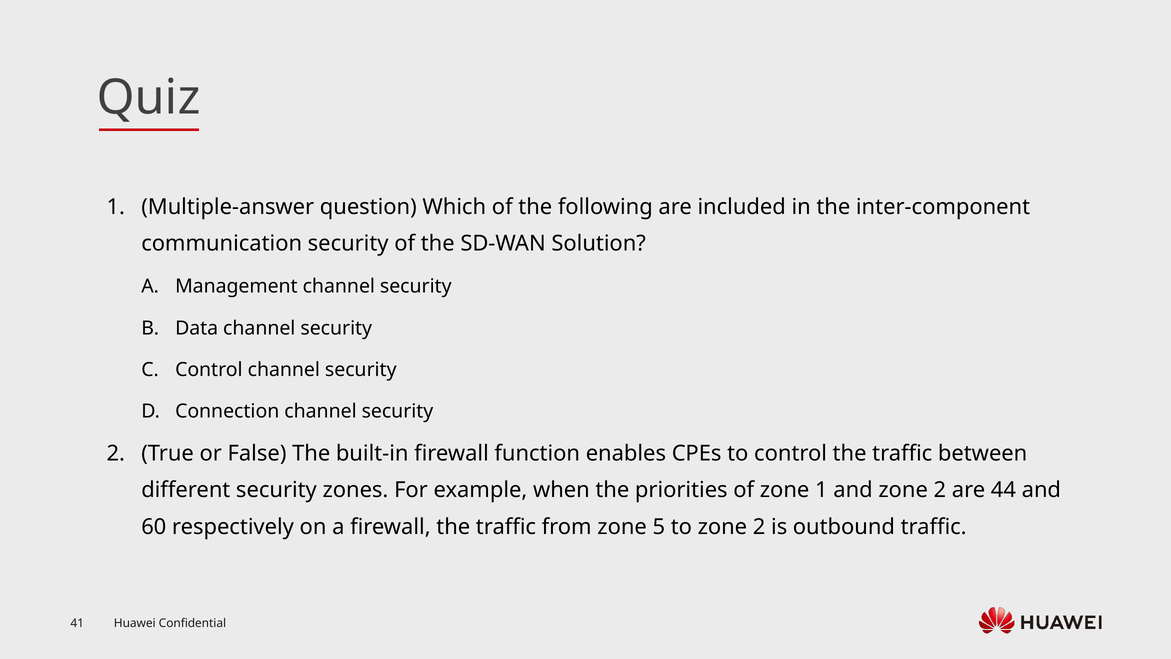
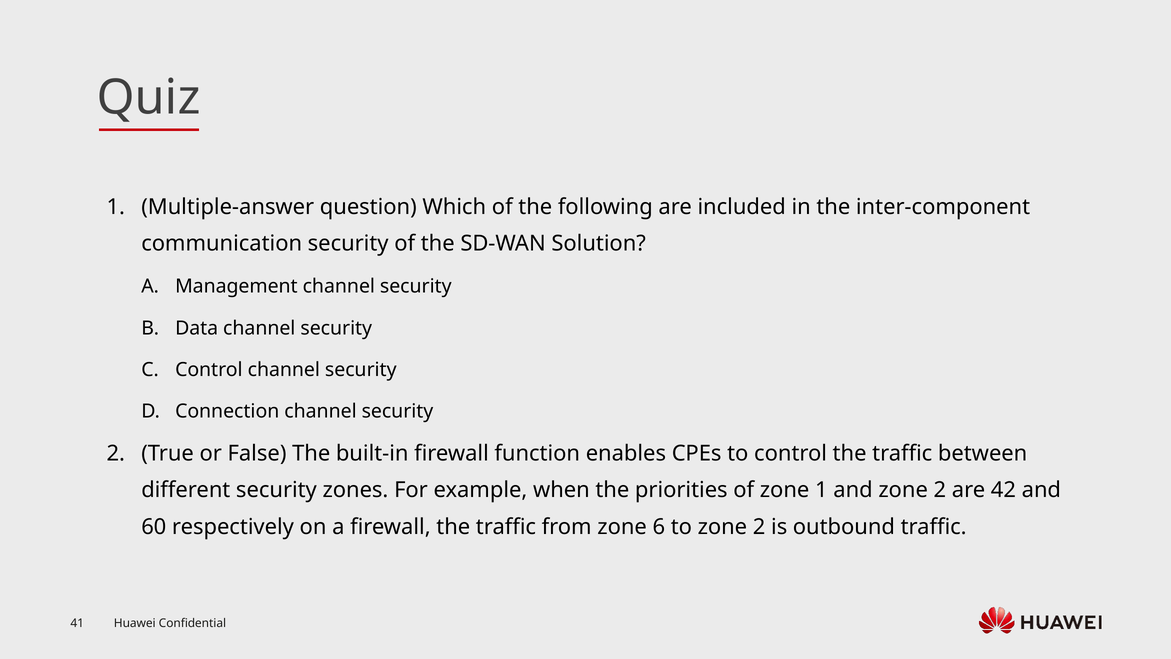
44: 44 -> 42
5: 5 -> 6
